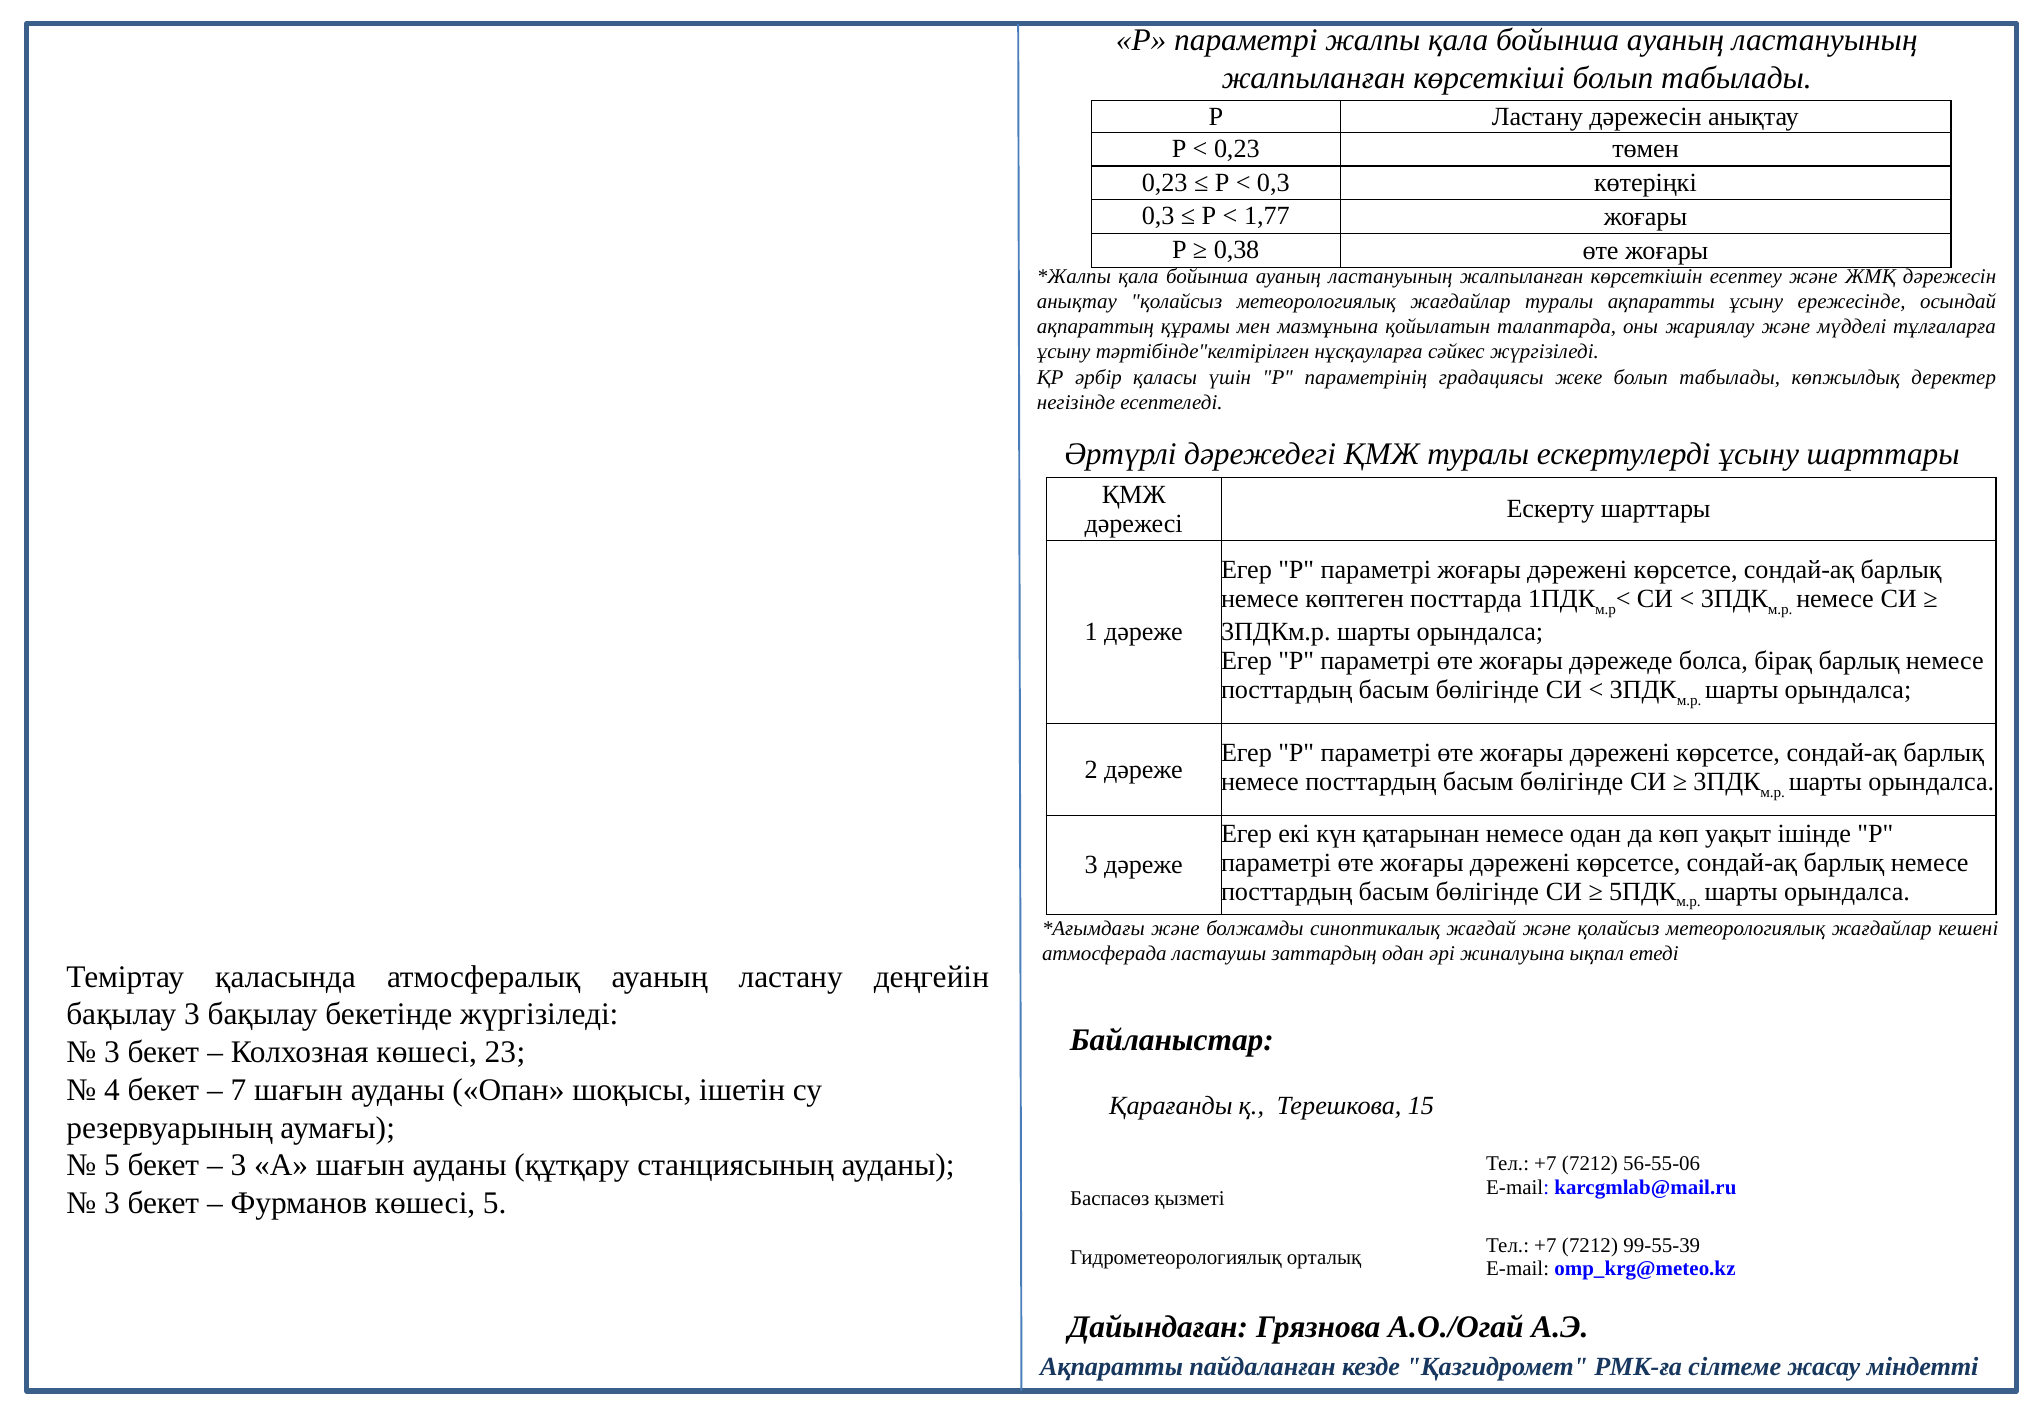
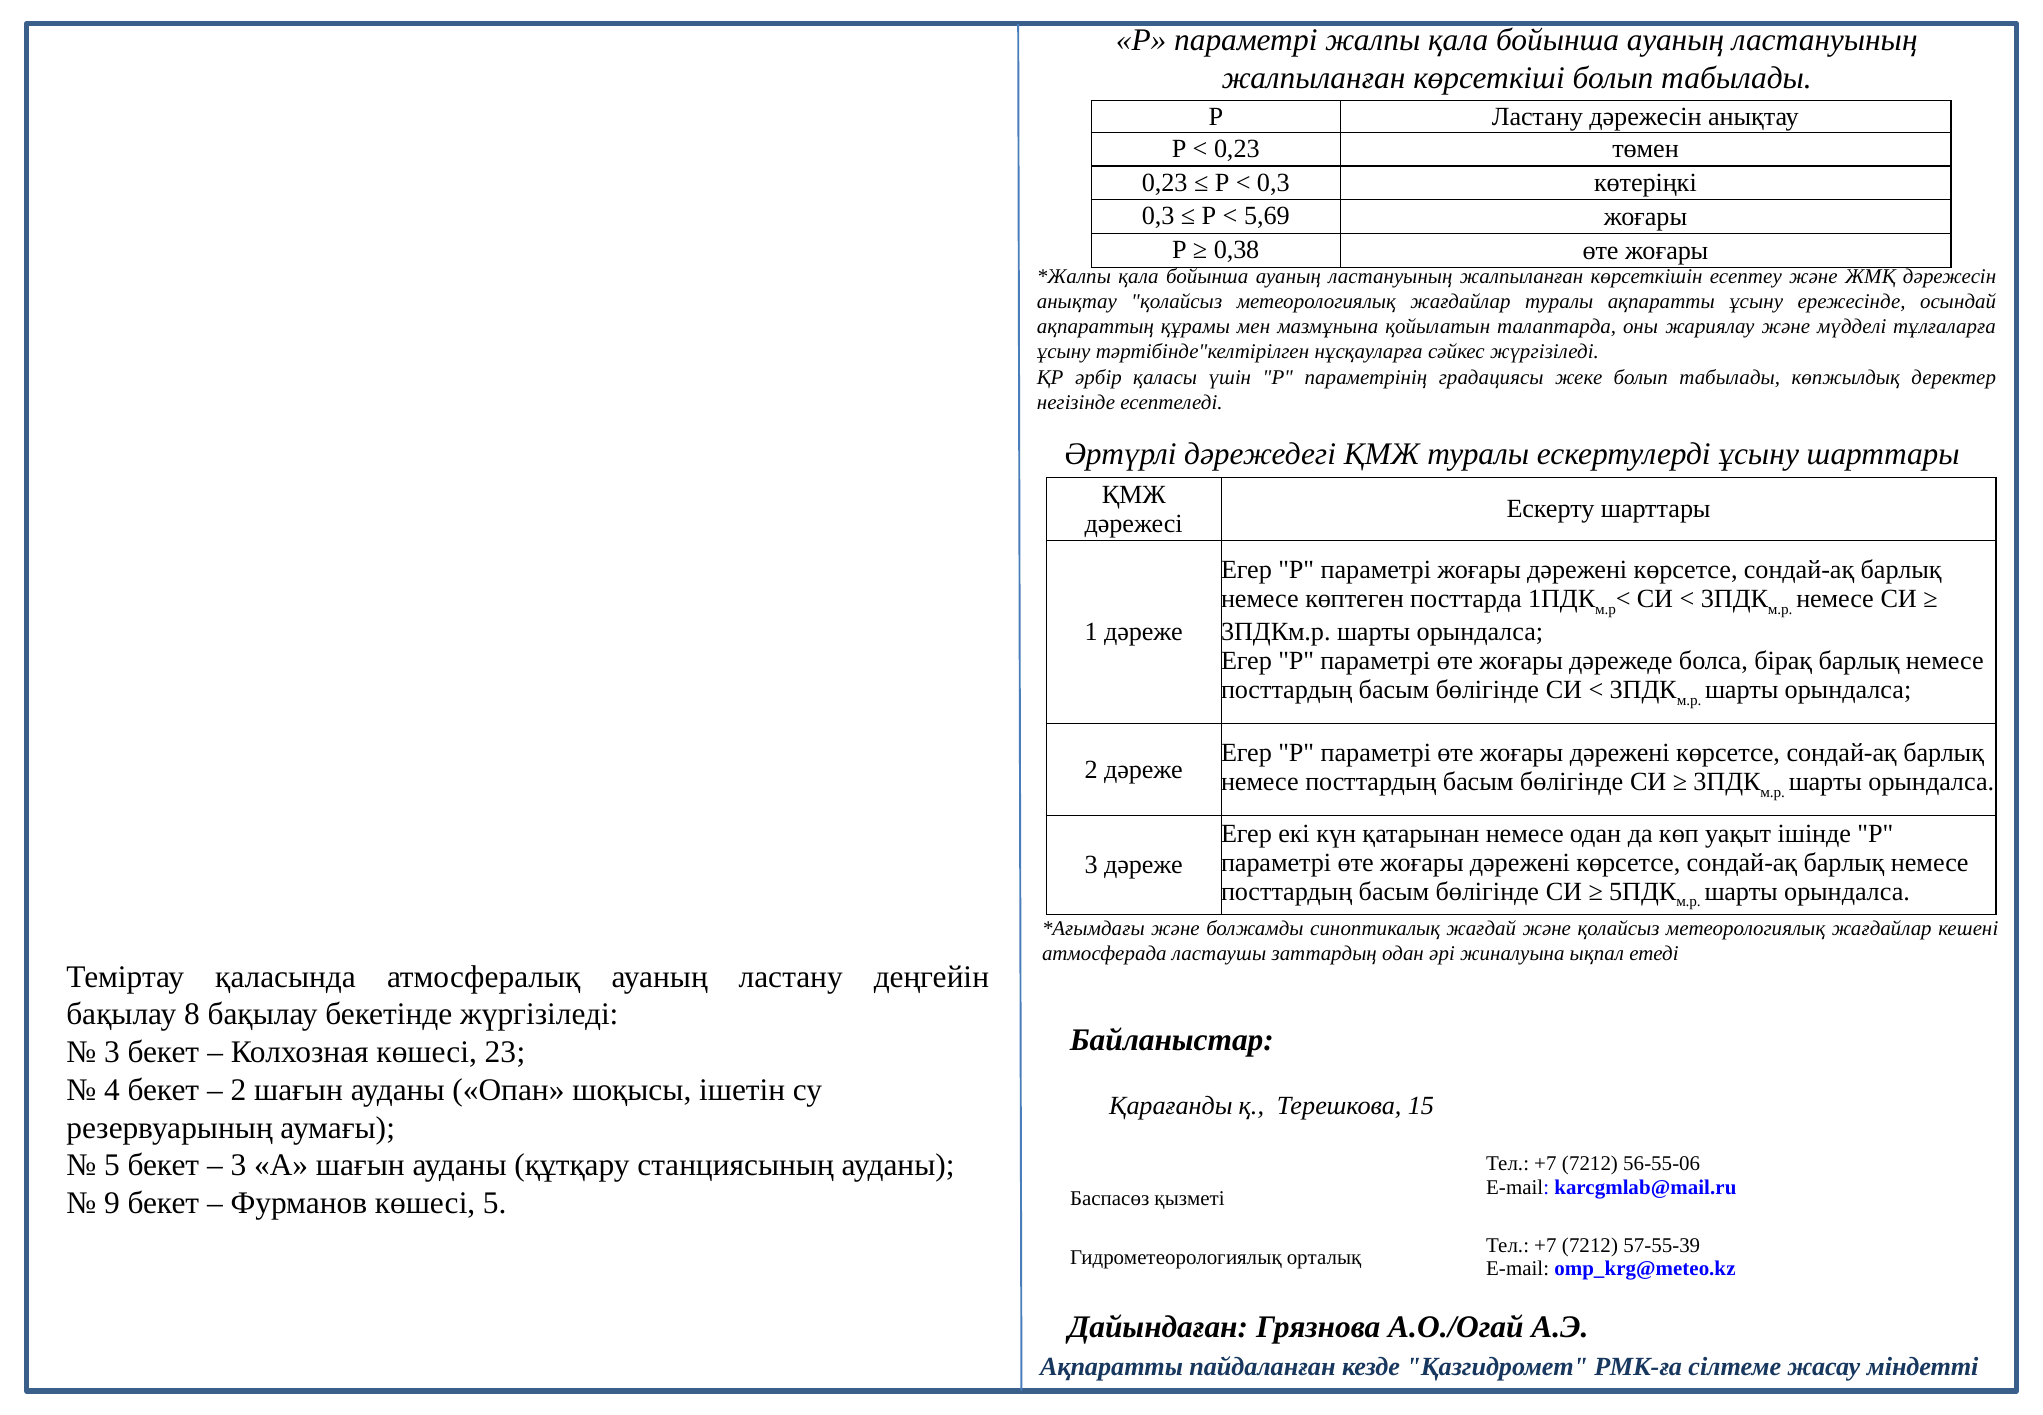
1,77: 1,77 -> 5,69
бақылау 3: 3 -> 8
7 at (238, 1090): 7 -> 2
3 at (112, 1203): 3 -> 9
99-55-39: 99-55-39 -> 57-55-39
